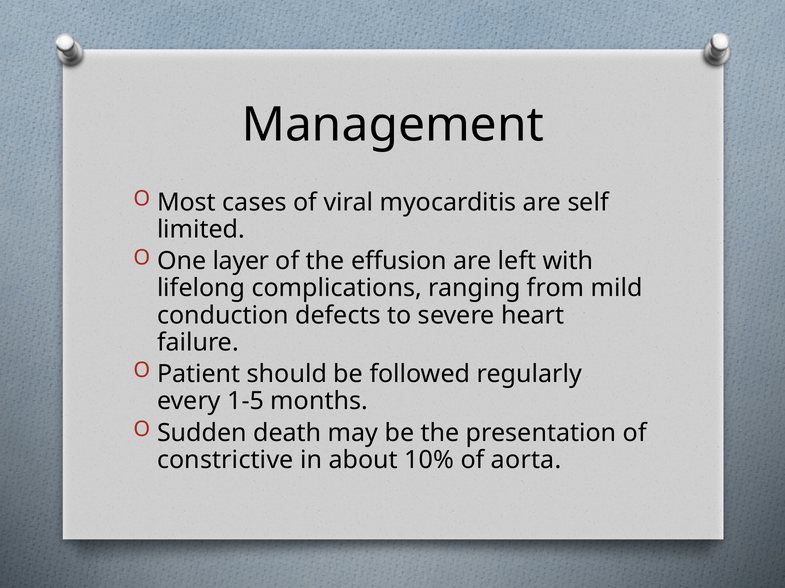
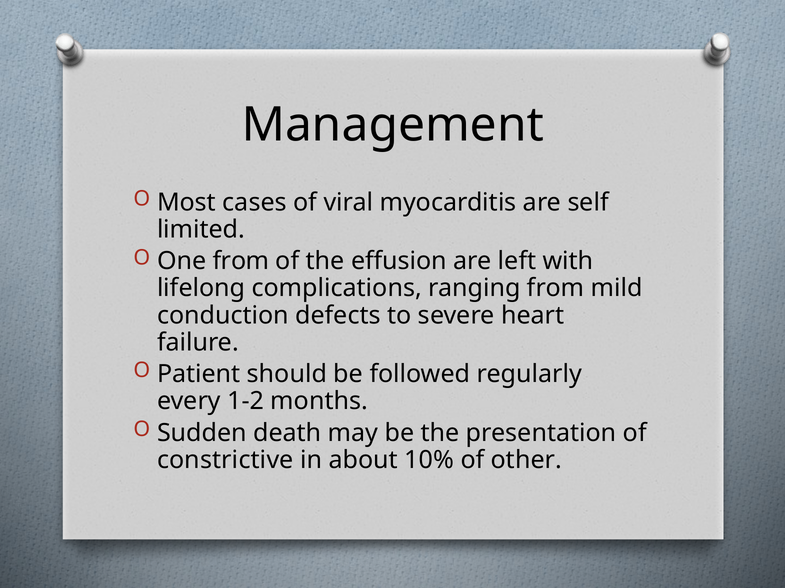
One layer: layer -> from
1-5: 1-5 -> 1-2
aorta: aorta -> other
